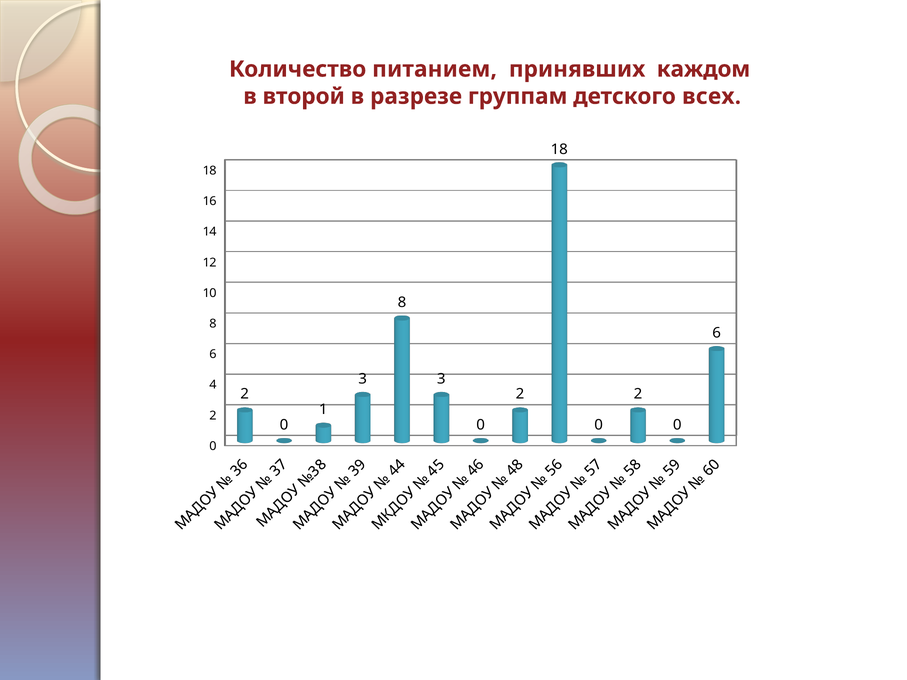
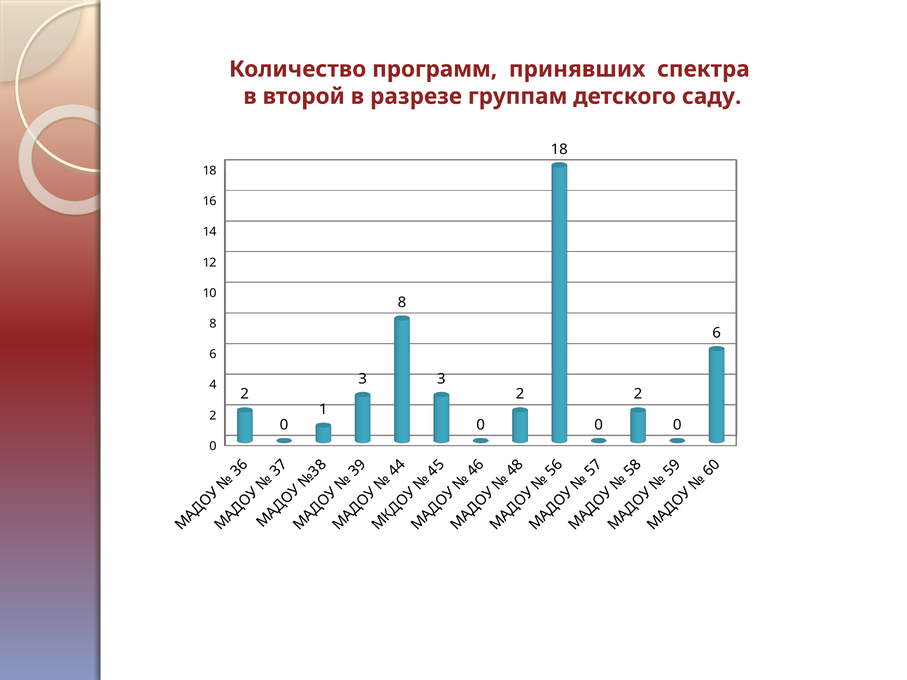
питанием: питанием -> программ
каждом: каждом -> спектра
всех: всех -> саду
